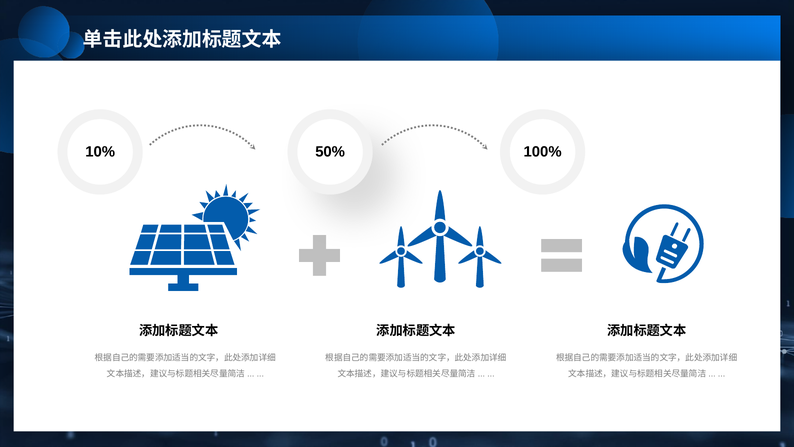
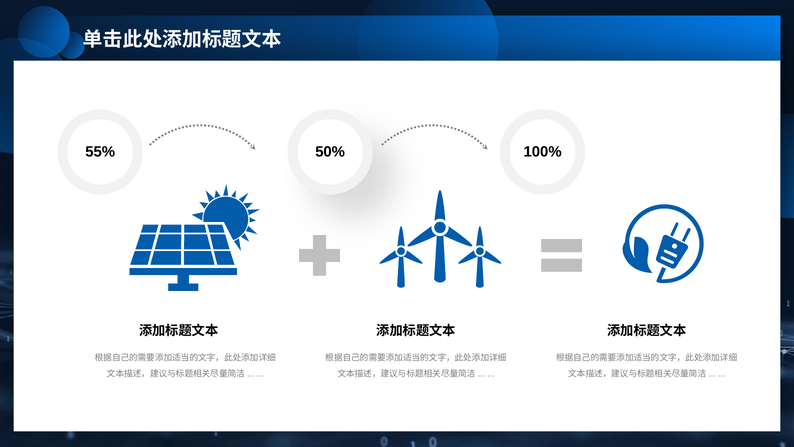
10%: 10% -> 55%
